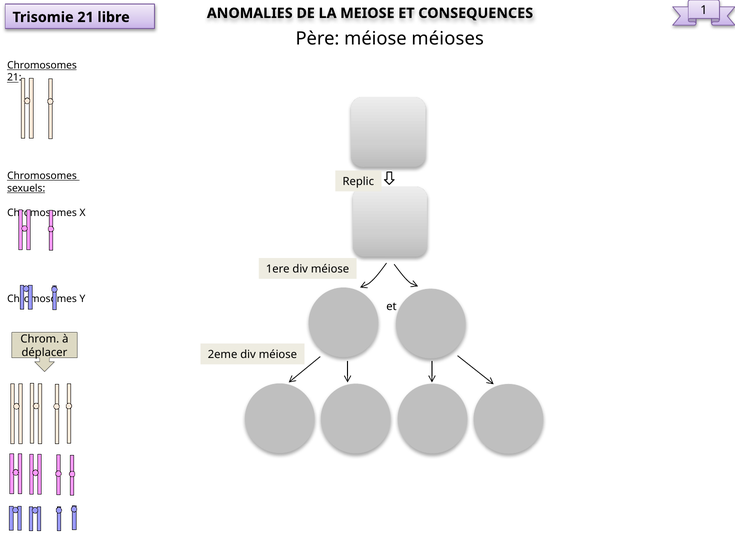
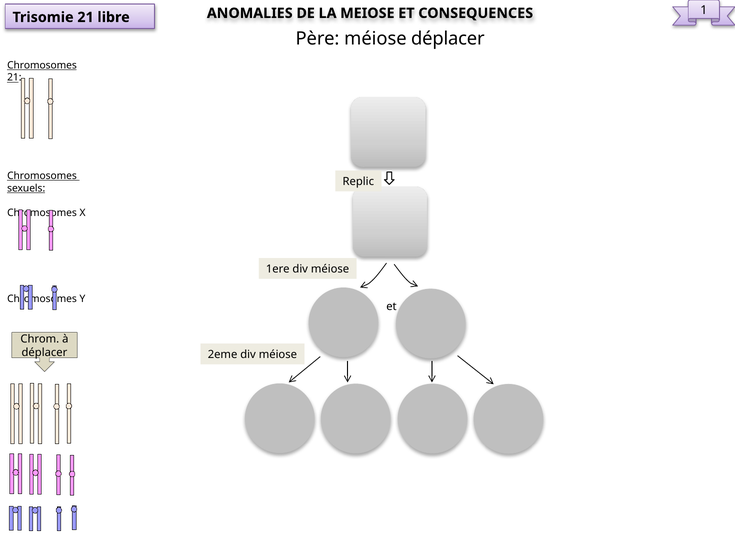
méiose méioses: méioses -> déplacer
